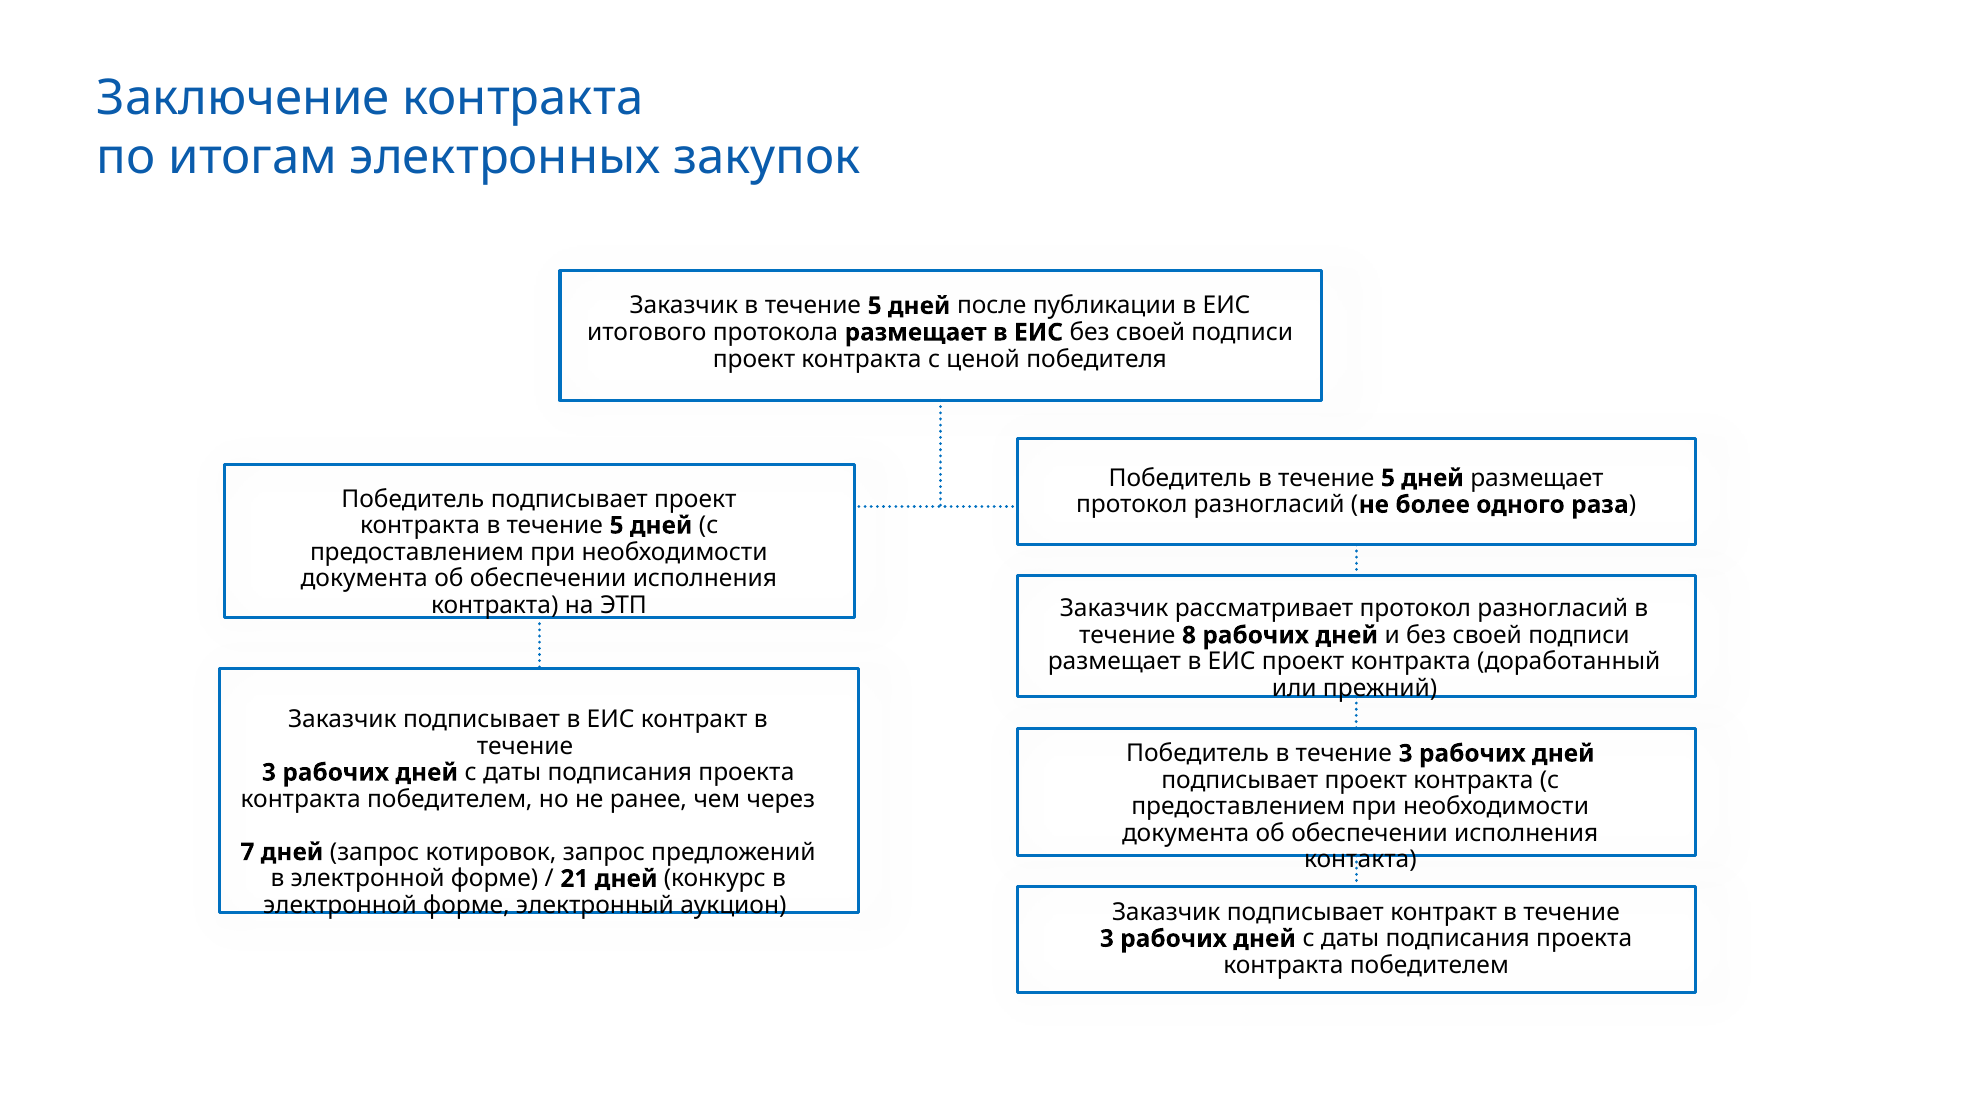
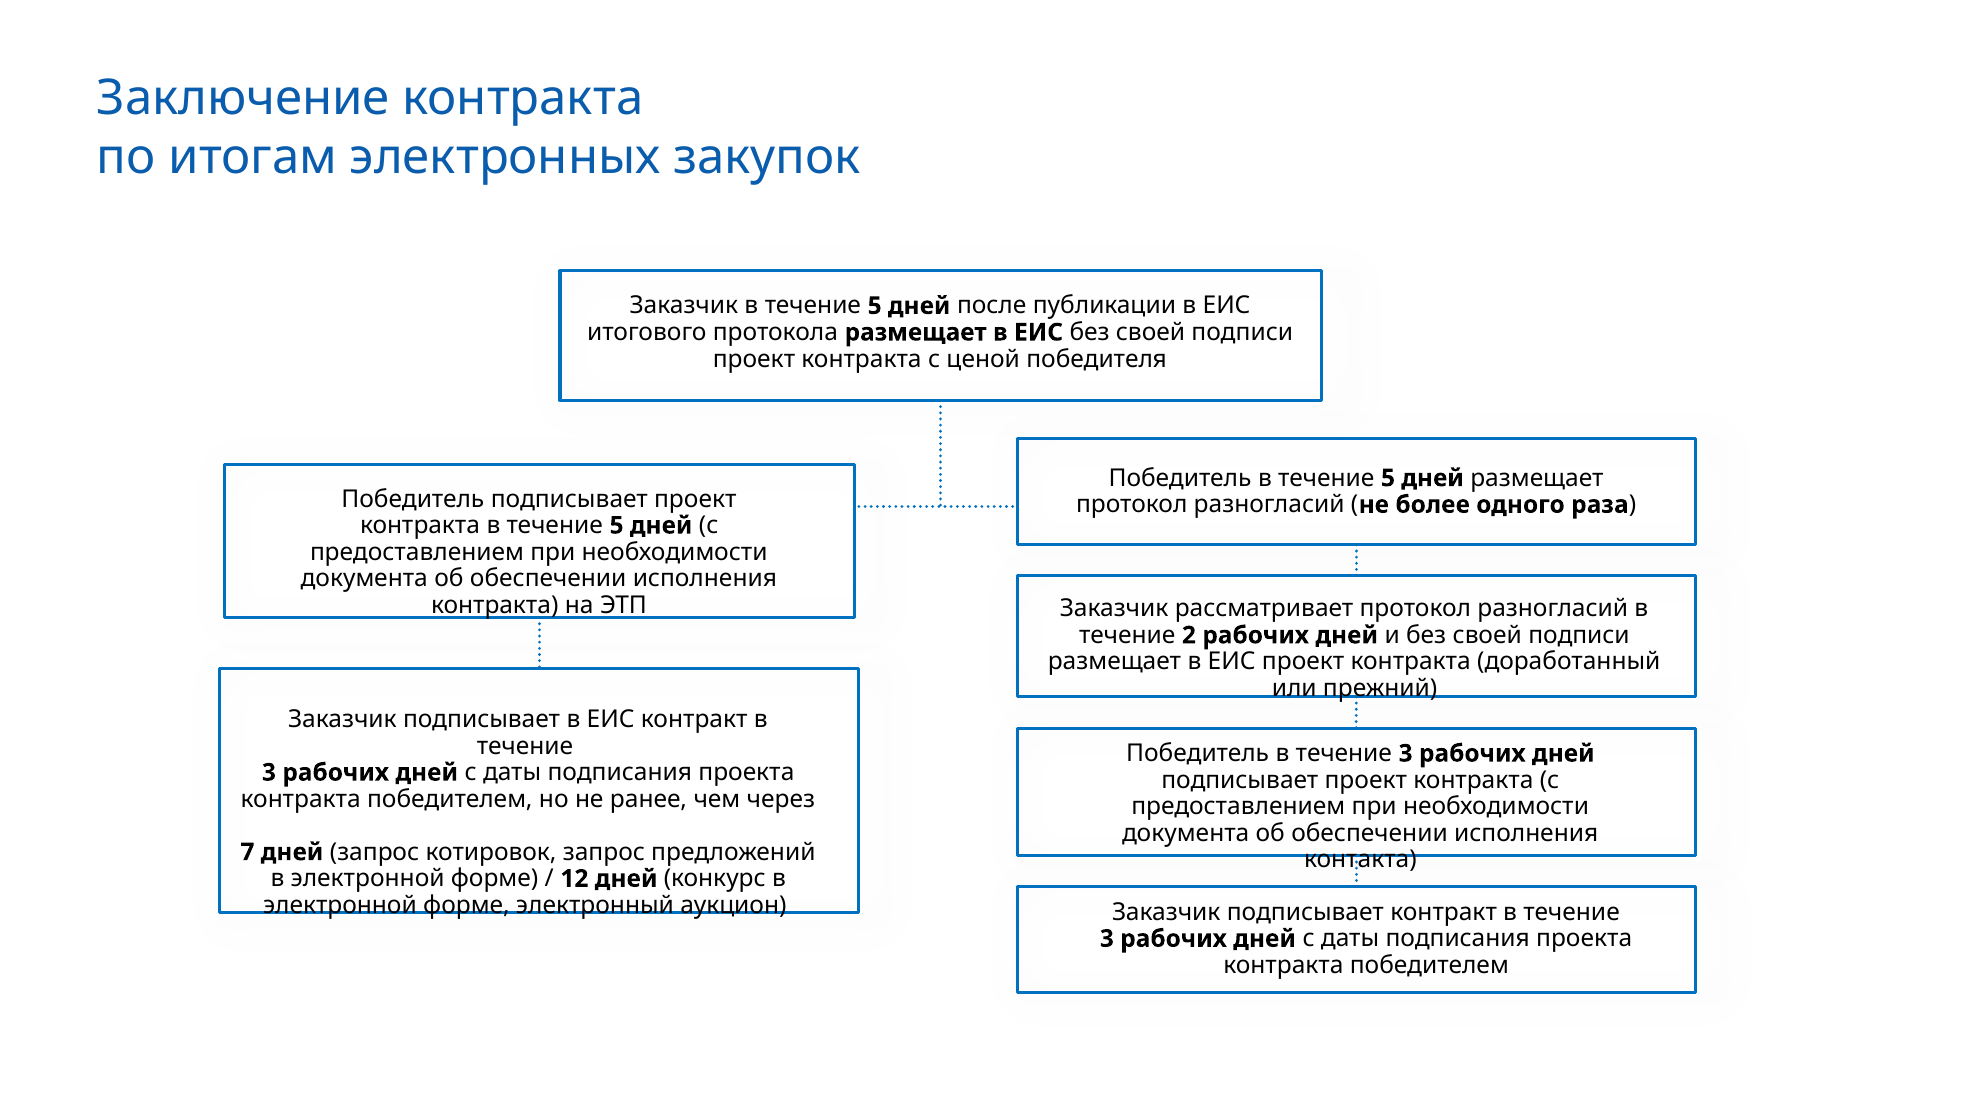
8: 8 -> 2
21: 21 -> 12
